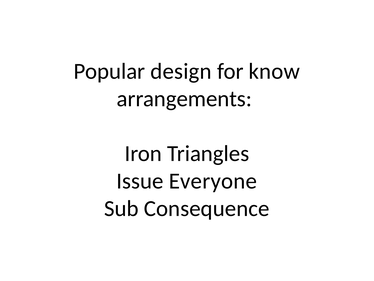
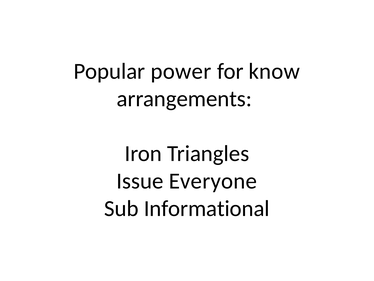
design: design -> power
Consequence: Consequence -> Informational
